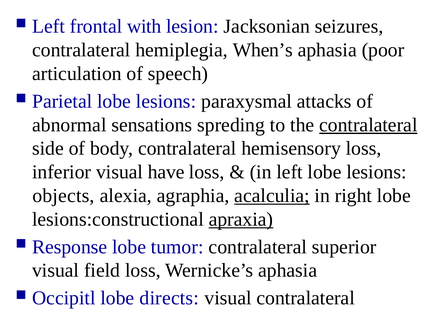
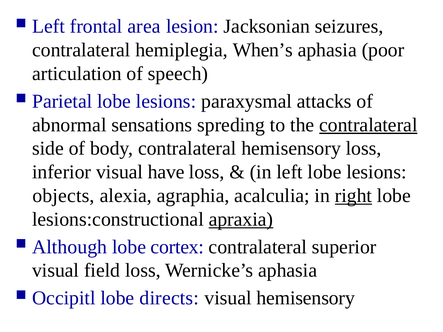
with: with -> area
acalculia underline: present -> none
right underline: none -> present
Response: Response -> Although
tumor: tumor -> cortex
visual contralateral: contralateral -> hemisensory
